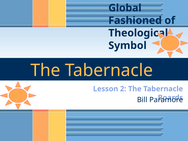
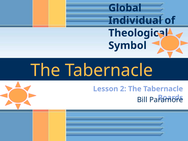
Fashioned: Fashioned -> Individual
